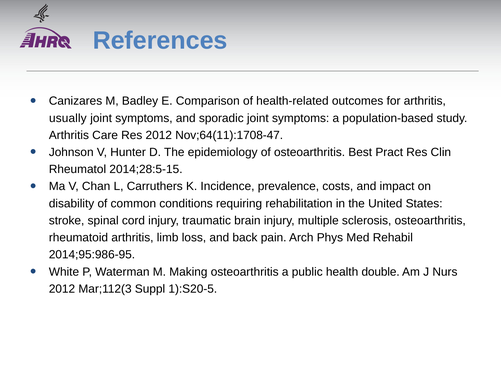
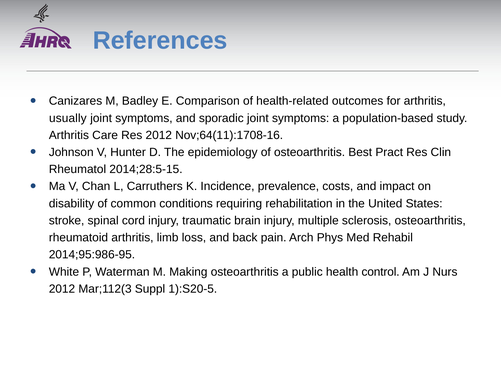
Nov;64(11):1708-47: Nov;64(11):1708-47 -> Nov;64(11):1708-16
double: double -> control
